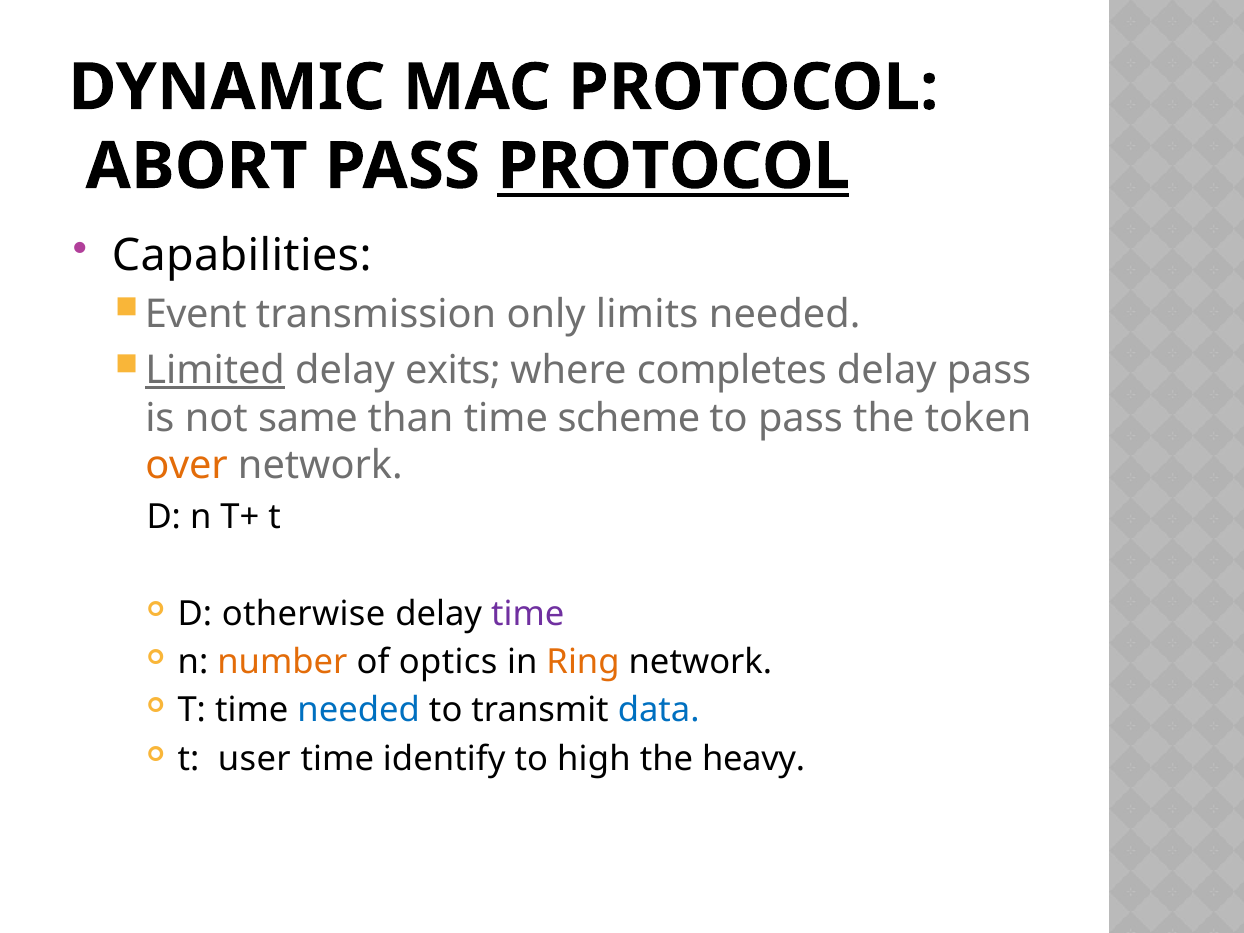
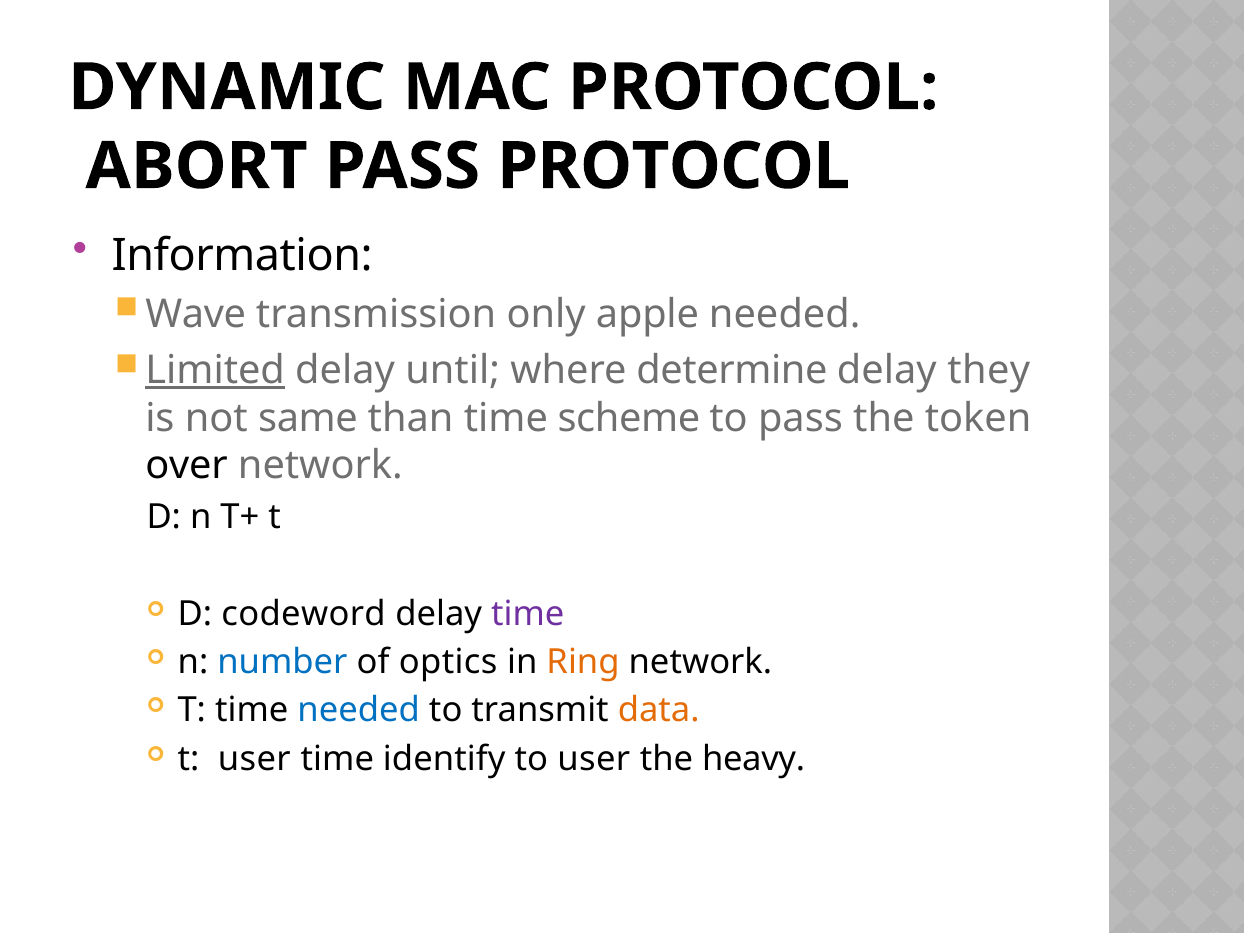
PROTOCOL at (674, 166) underline: present -> none
Capabilities: Capabilities -> Information
Event: Event -> Wave
limits: limits -> apple
exits: exits -> until
completes: completes -> determine
delay pass: pass -> they
over colour: orange -> black
otherwise: otherwise -> codeword
number colour: orange -> blue
data colour: blue -> orange
to high: high -> user
